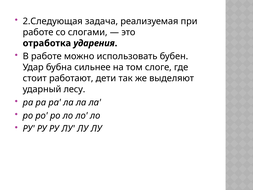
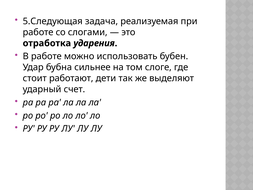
2.Следующая: 2.Следующая -> 5.Следующая
лесу: лесу -> счет
